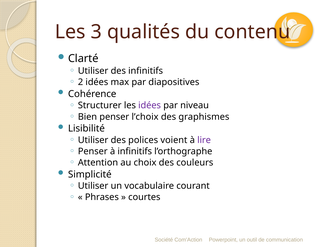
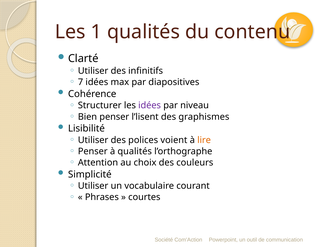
3: 3 -> 1
2: 2 -> 7
l’choix: l’choix -> l’lisent
lire colour: purple -> orange
à infinitifs: infinitifs -> qualités
